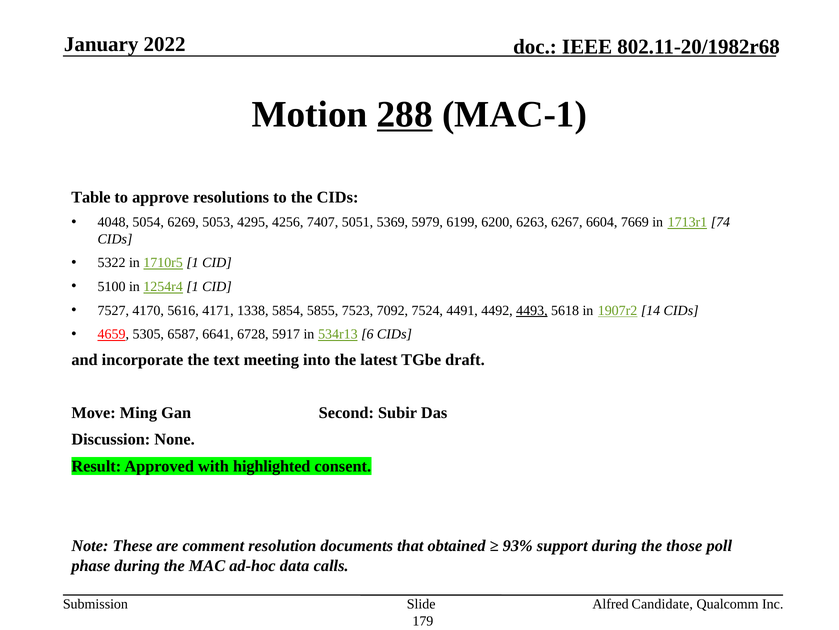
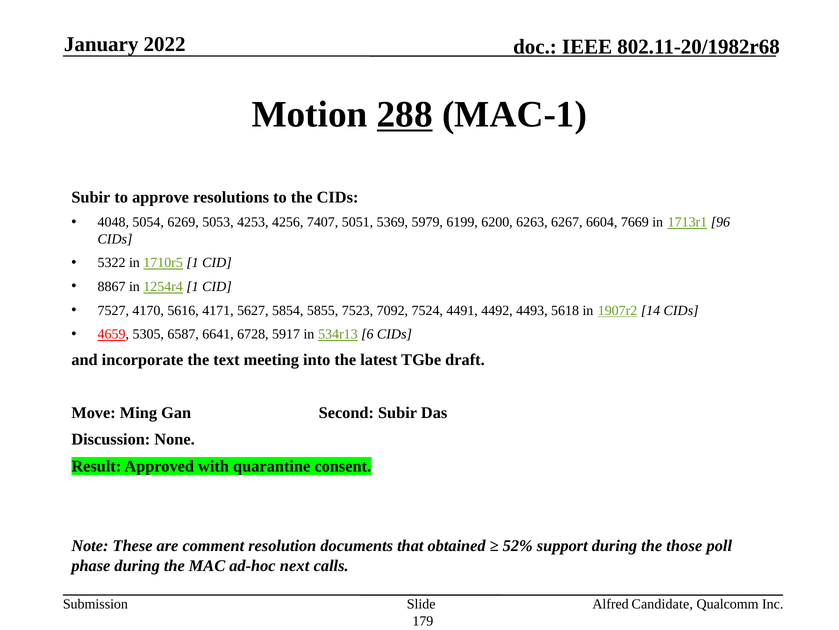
Table at (91, 197): Table -> Subir
4295: 4295 -> 4253
74: 74 -> 96
5100: 5100 -> 8867
1338: 1338 -> 5627
4493 underline: present -> none
highlighted: highlighted -> quarantine
93%: 93% -> 52%
data: data -> next
